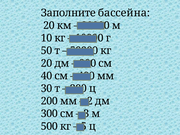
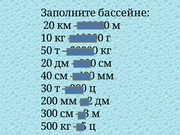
бассейна: бассейна -> бассейне
